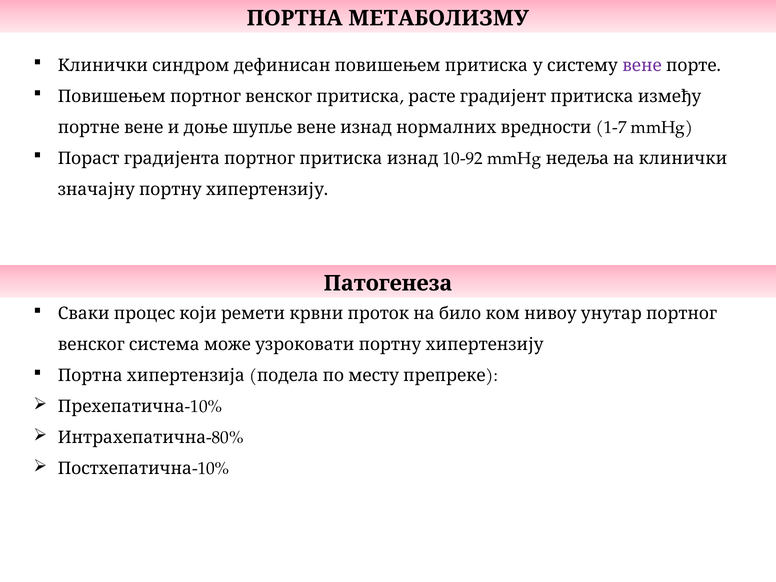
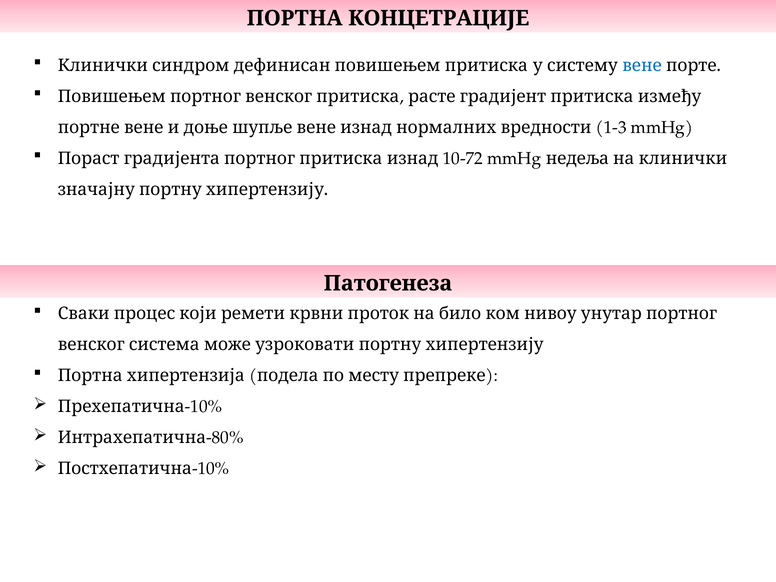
МЕТАБОЛИЗМУ: МЕТАБОЛИЗМУ -> КОНЦЕТРАЦИЈЕ
вене colour: purple -> blue
1-7: 1-7 -> 1-3
10-92: 10-92 -> 10-72
